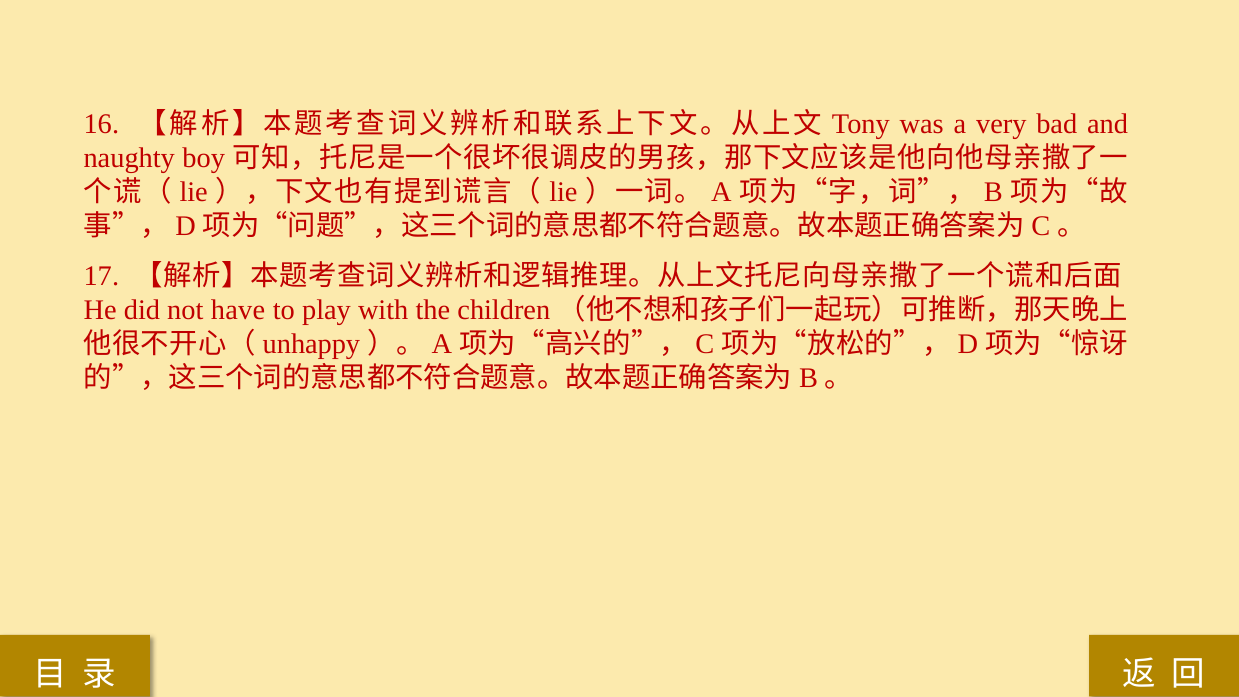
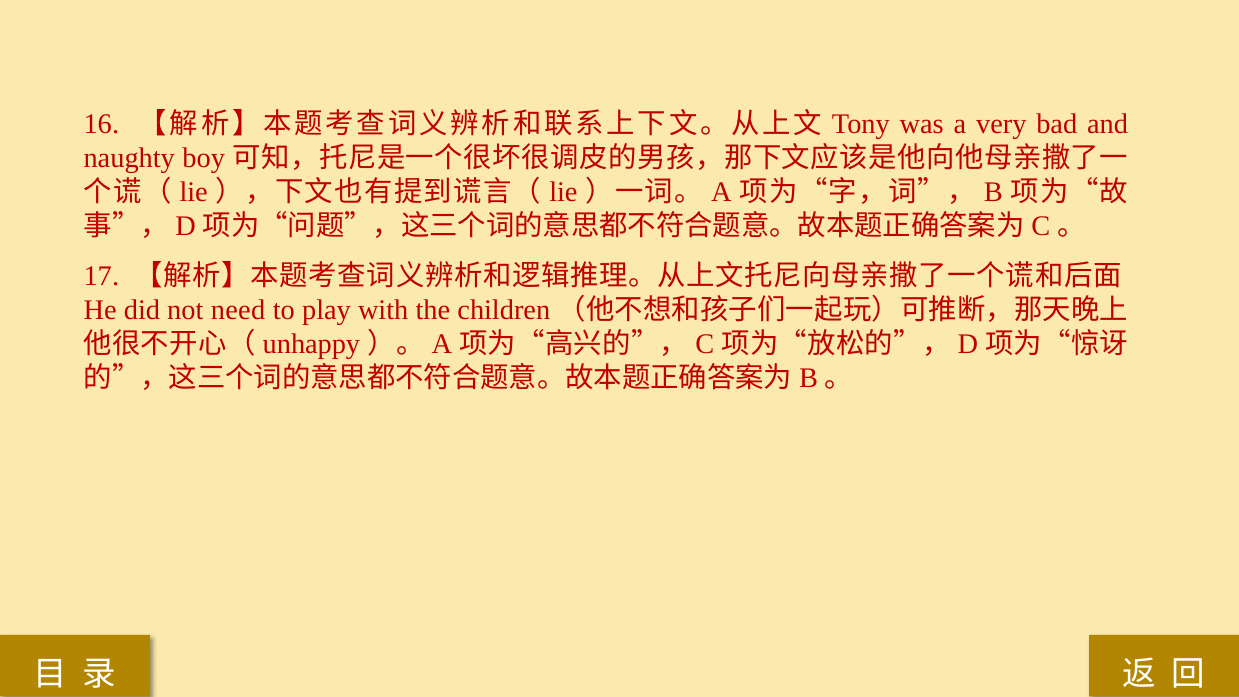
have: have -> need
